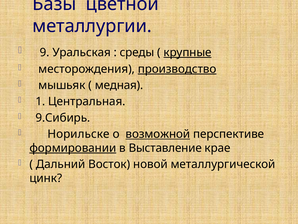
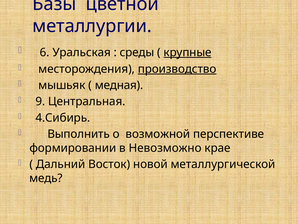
9: 9 -> 6
1: 1 -> 9
9.Сибирь: 9.Сибирь -> 4.Сибирь
Норильске: Норильске -> Выполнить
возможной underline: present -> none
формировании underline: present -> none
Выставление: Выставление -> Невозможно
цинк: цинк -> медь
